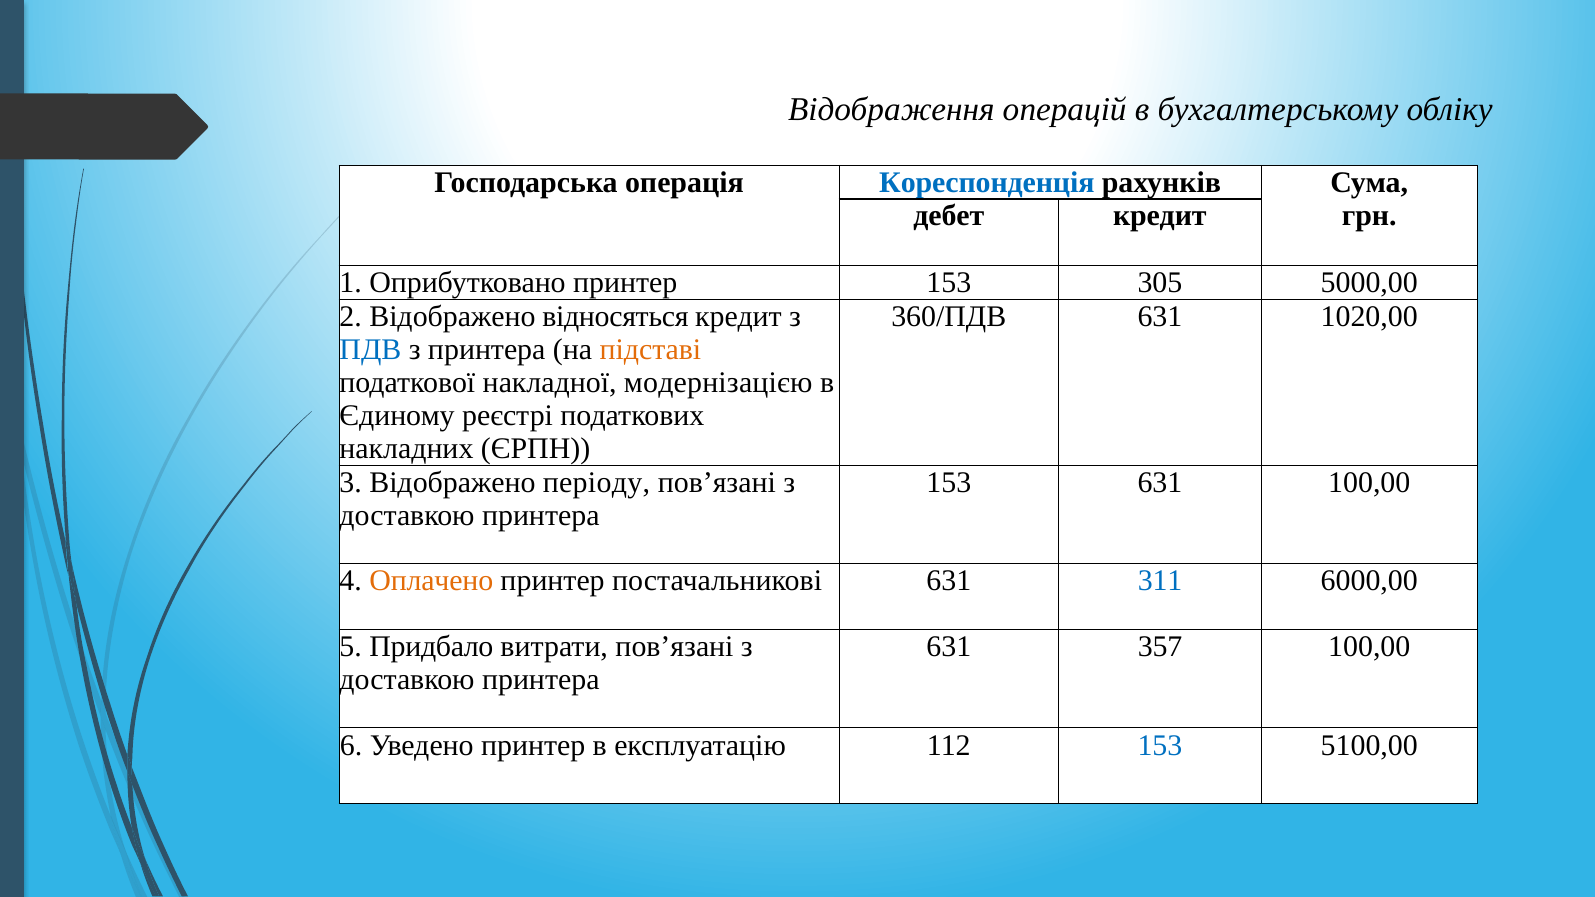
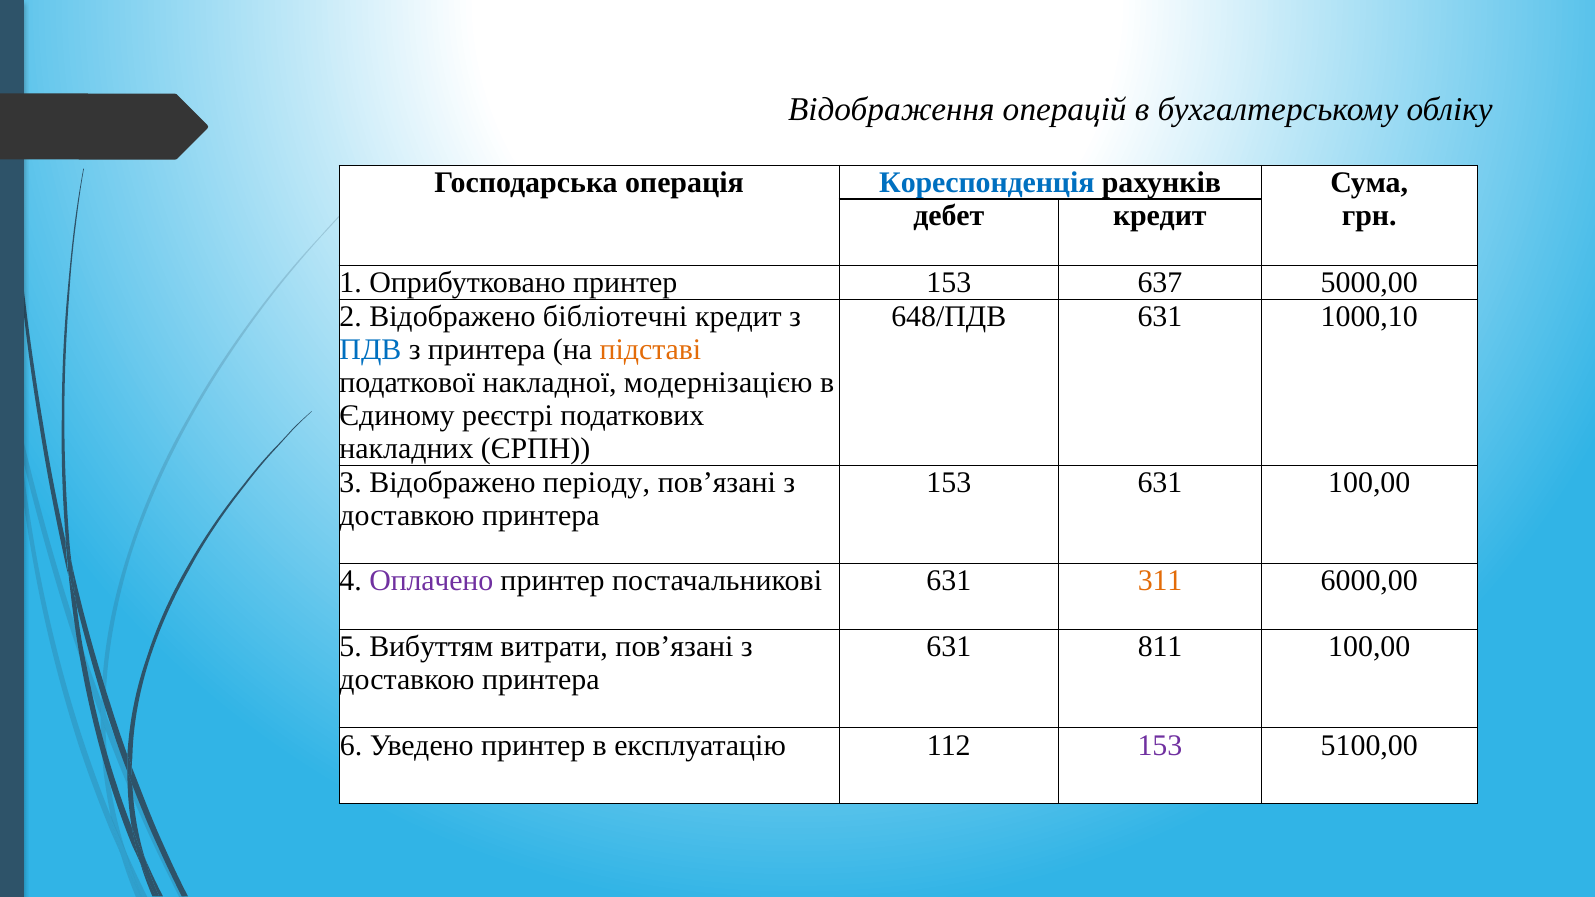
305: 305 -> 637
відносяться: відносяться -> бібліотечні
360/ПДВ: 360/ПДВ -> 648/ПДВ
1020,00: 1020,00 -> 1000,10
Оплачено colour: orange -> purple
311 colour: blue -> orange
Придбало: Придбало -> Вибуттям
357: 357 -> 811
153 at (1160, 745) colour: blue -> purple
